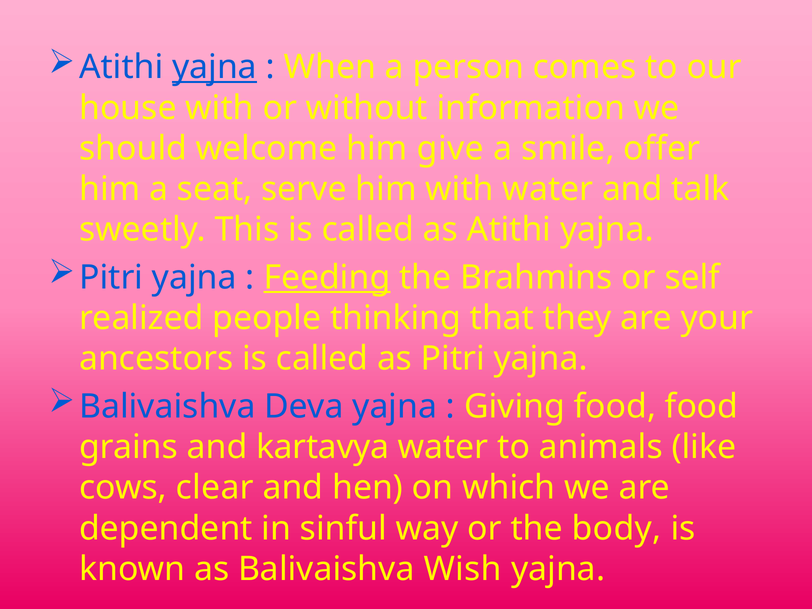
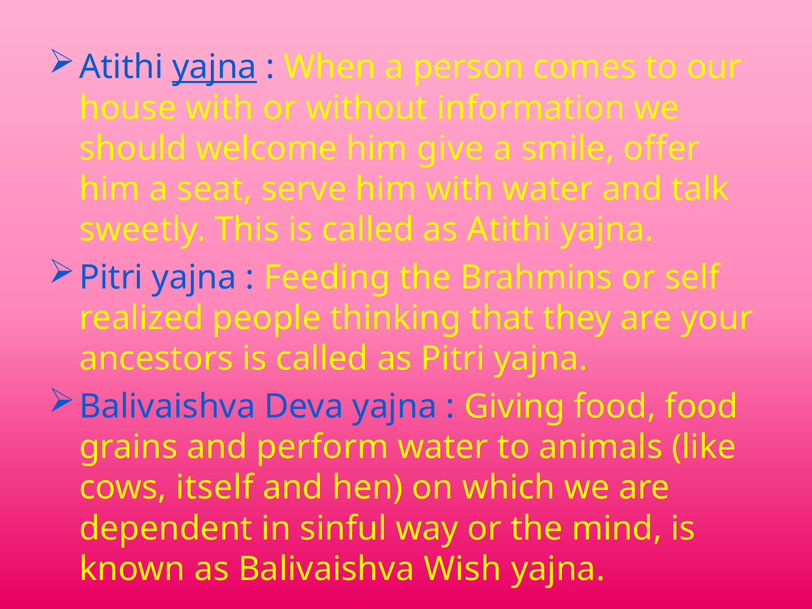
Feeding underline: present -> none
kartavya: kartavya -> perform
clear: clear -> itself
body: body -> mind
